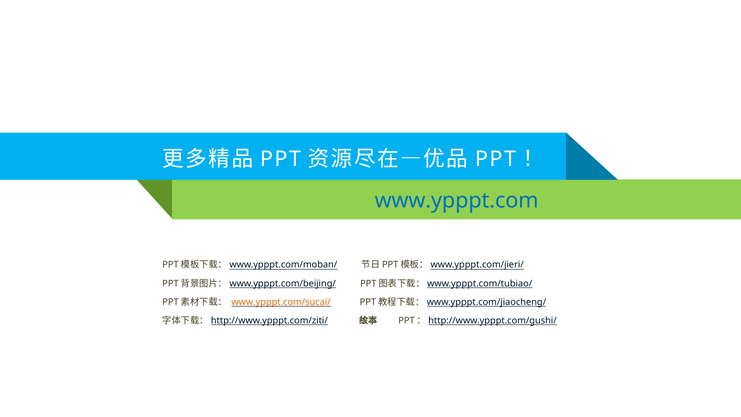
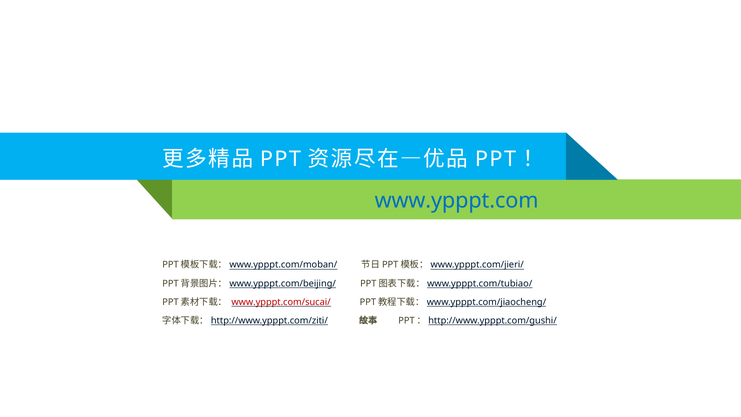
www.ypppt.com/sucai/ colour: orange -> red
